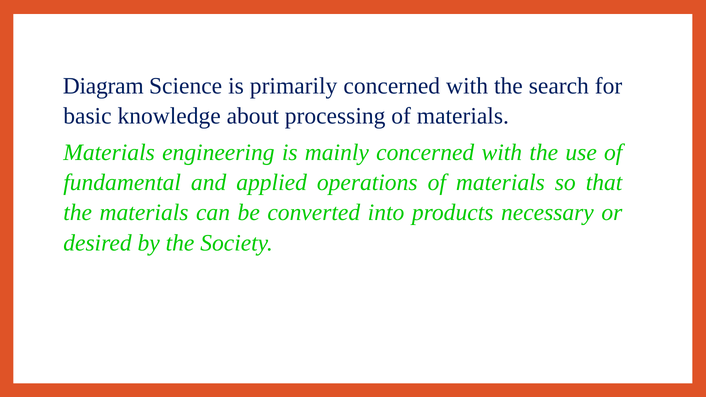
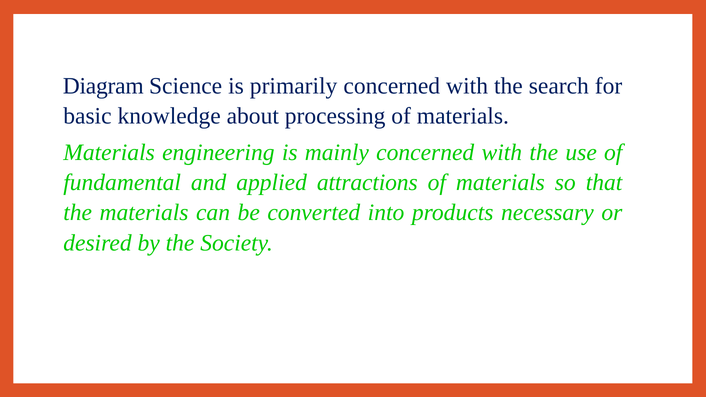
operations: operations -> attractions
